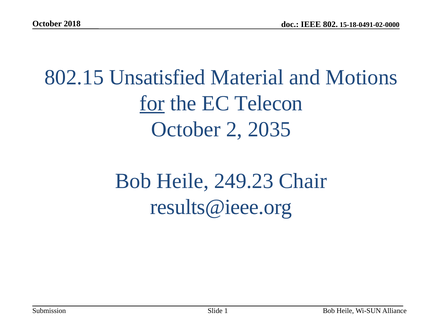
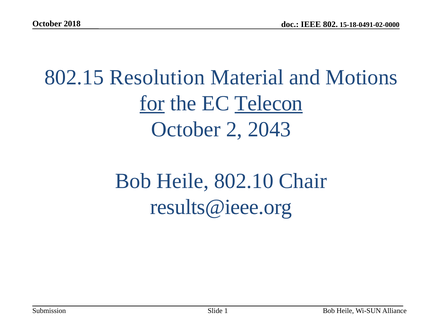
Unsatisfied: Unsatisfied -> Resolution
Telecon underline: none -> present
2035: 2035 -> 2043
249.23: 249.23 -> 802.10
